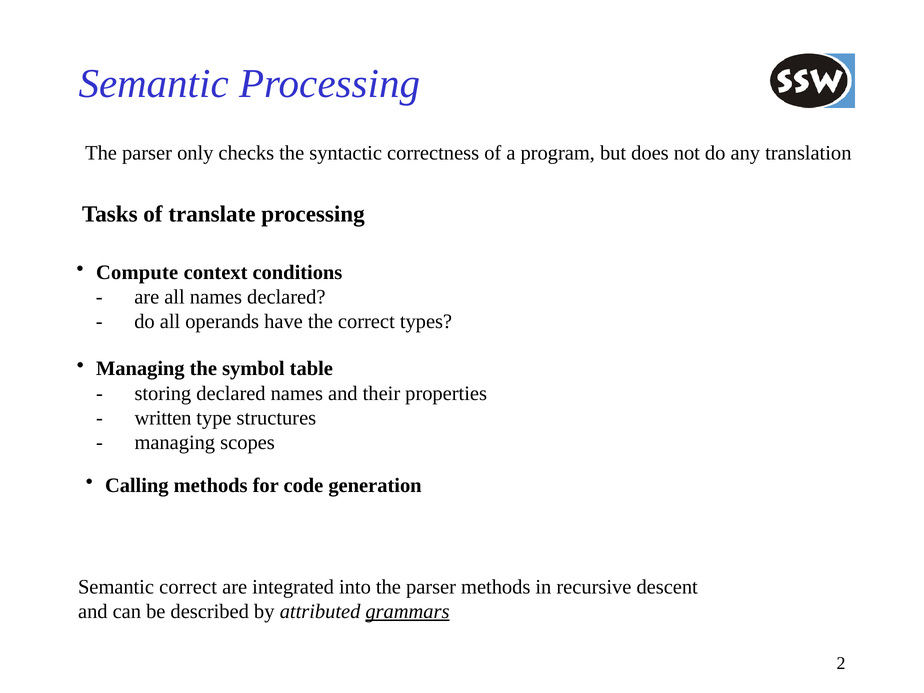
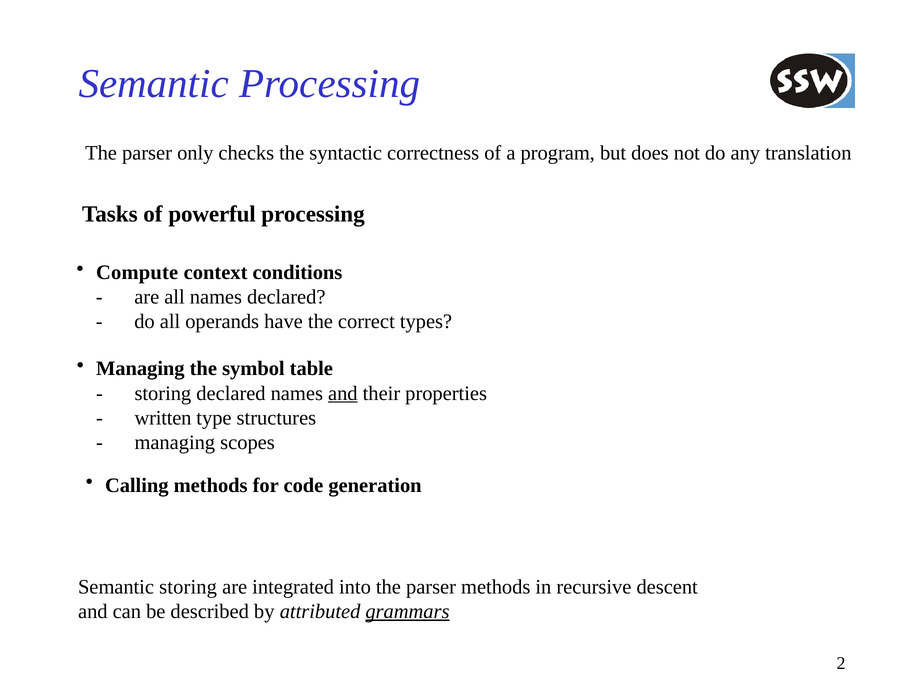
translate: translate -> powerful
and at (343, 393) underline: none -> present
Semantic correct: correct -> storing
